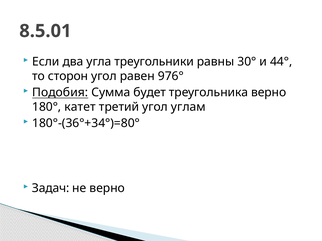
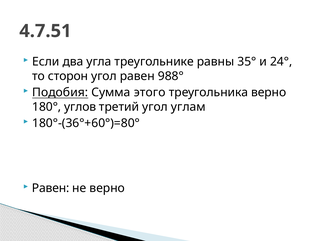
8.5.01: 8.5.01 -> 4.7.51
треугольники: треугольники -> треугольнике
30°: 30° -> 35°
44°: 44° -> 24°
976°: 976° -> 988°
будет: будет -> этого
катет: катет -> углов
180°-(36°+34°)=80°: 180°-(36°+34°)=80° -> 180°-(36°+60°)=80°
Задач at (51, 189): Задач -> Равен
